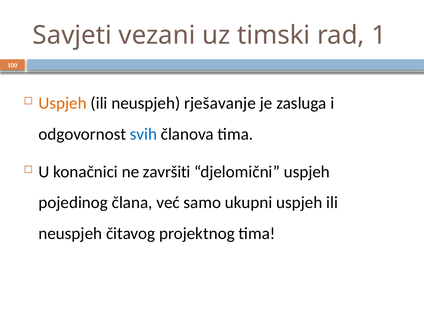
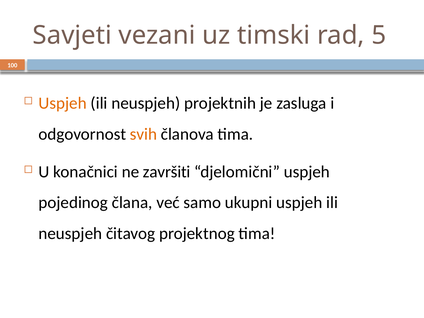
1: 1 -> 5
rješavanje: rješavanje -> projektnih
svih colour: blue -> orange
